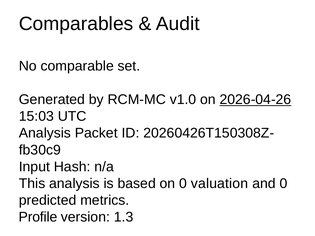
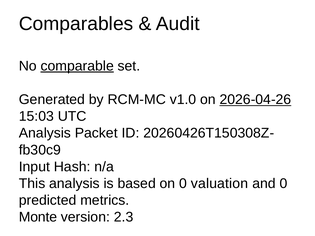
comparable underline: none -> present
Profile: Profile -> Monte
1.3: 1.3 -> 2.3
